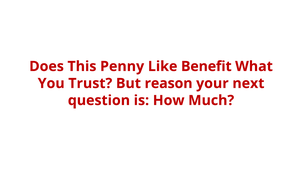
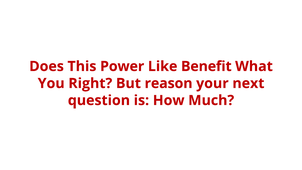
Penny: Penny -> Power
Trust: Trust -> Right
